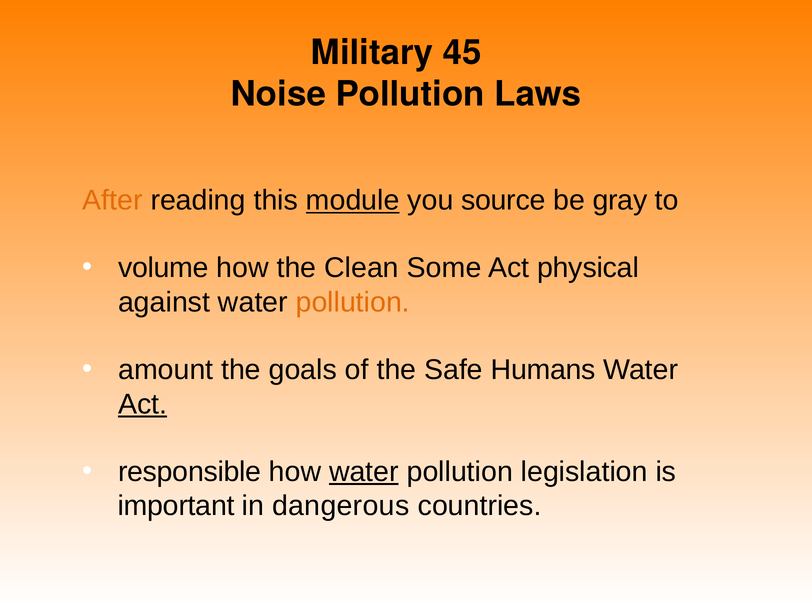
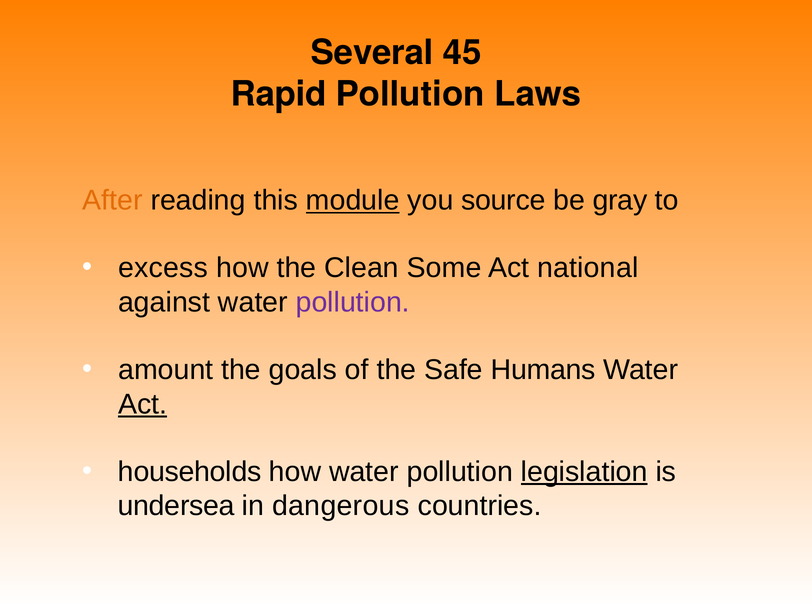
Military: Military -> Several
Noise: Noise -> Rapid
volume: volume -> excess
physical: physical -> national
pollution at (353, 302) colour: orange -> purple
responsible: responsible -> households
water at (364, 472) underline: present -> none
legislation underline: none -> present
important: important -> undersea
